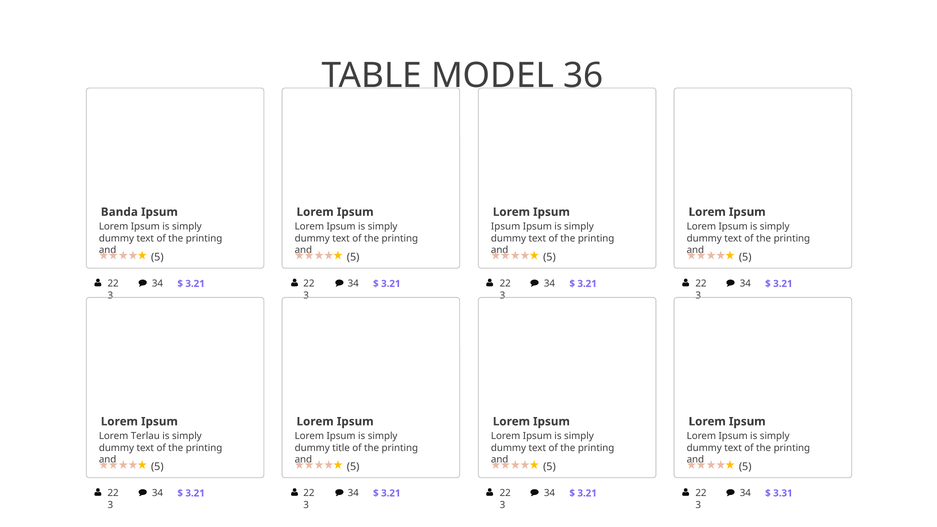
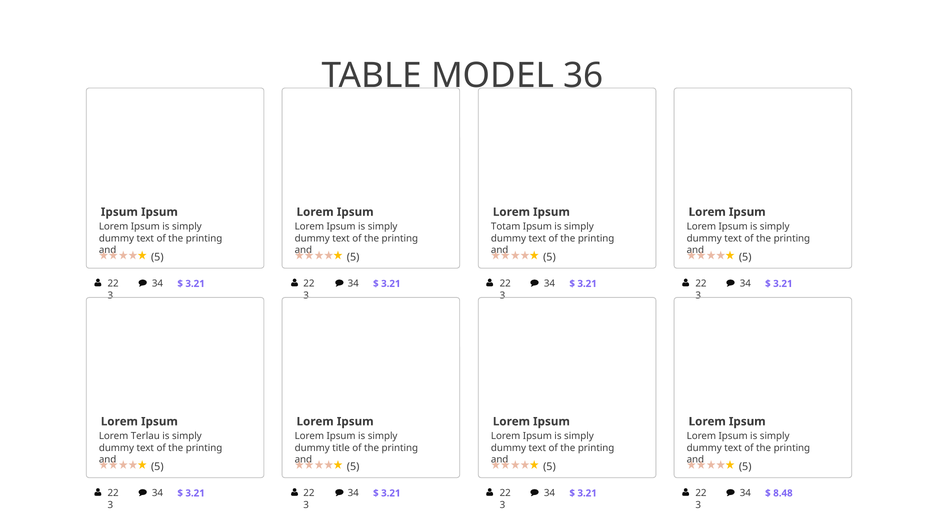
Banda at (119, 212): Banda -> Ipsum
Ipsum at (506, 227): Ipsum -> Totam
3.31: 3.31 -> 8.48
